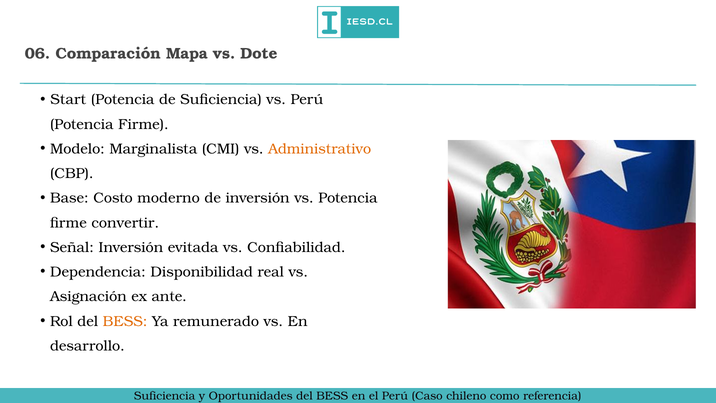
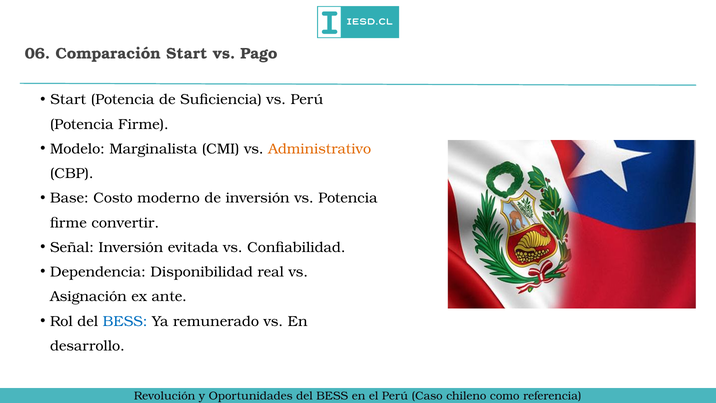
Comparación Mapa: Mapa -> Start
Dote: Dote -> Pago
BESS at (125, 321) colour: orange -> blue
Suficiencia at (165, 396): Suficiencia -> Revolución
